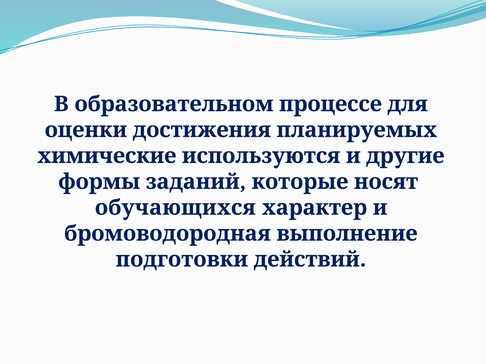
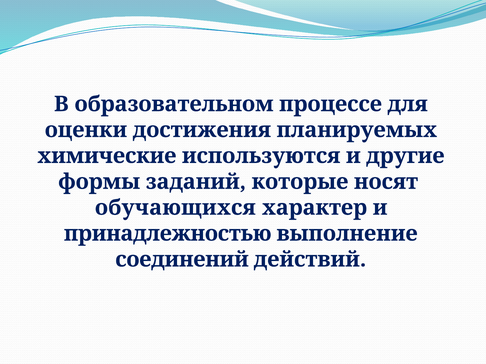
бромоводородная: бромоводородная -> принадлежностью
подготовки: подготовки -> соединений
